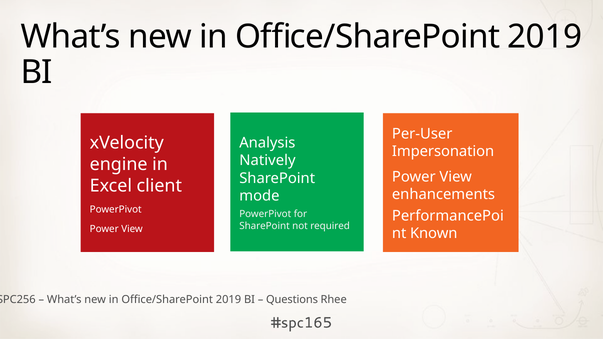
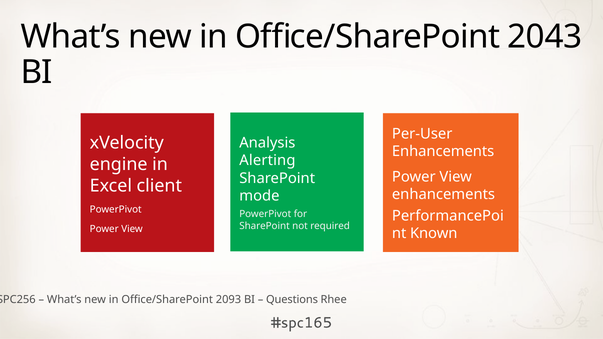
2019 at (545, 37): 2019 -> 2043
Impersonation at (443, 151): Impersonation -> Enhancements
Natively: Natively -> Alerting
2019 at (228, 300): 2019 -> 2093
